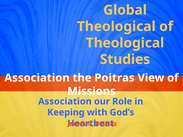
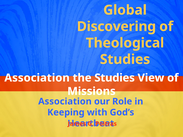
Theological at (116, 27): Theological -> Discovering
the Poitras: Poitras -> Studies
